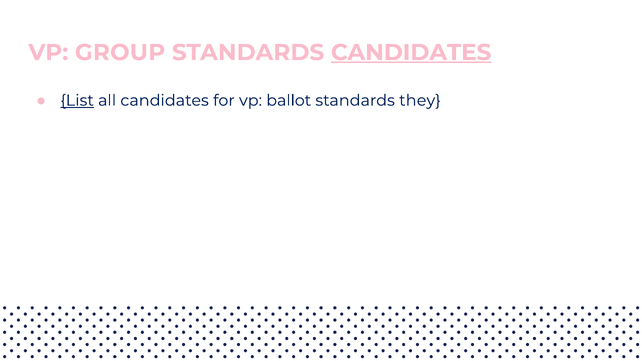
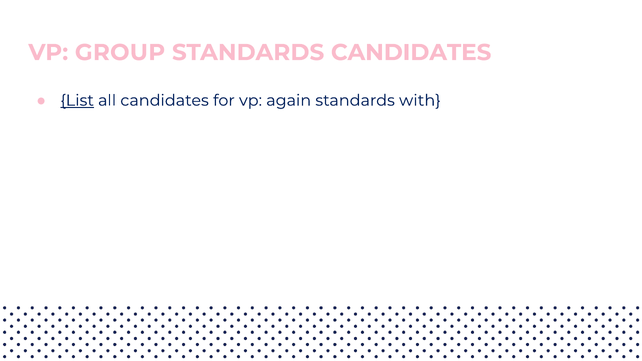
CANDIDATES at (411, 52) underline: present -> none
ballot: ballot -> again
they: they -> with
